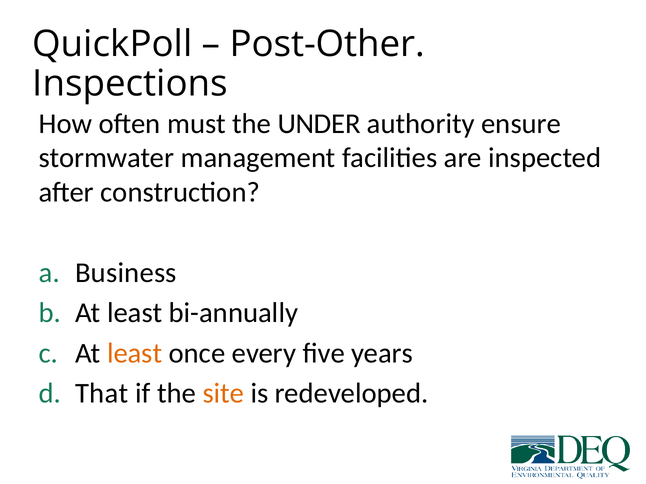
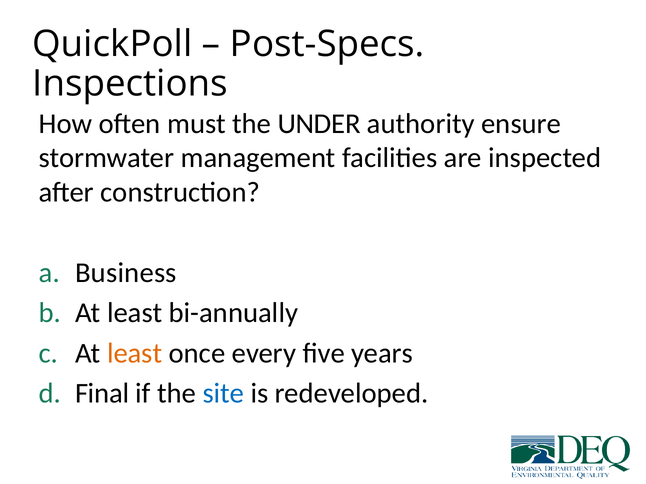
Post-Other: Post-Other -> Post-Specs
That: That -> Final
site colour: orange -> blue
